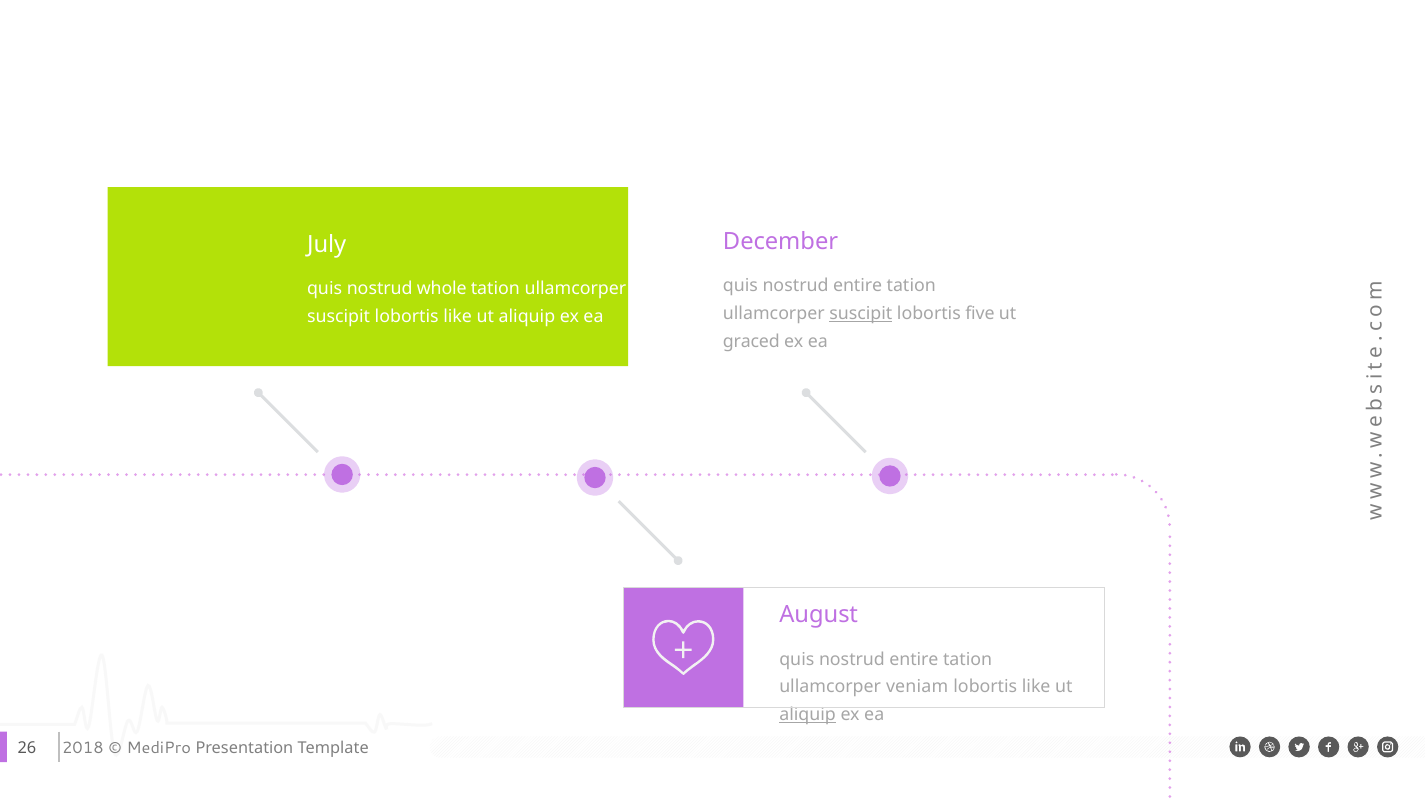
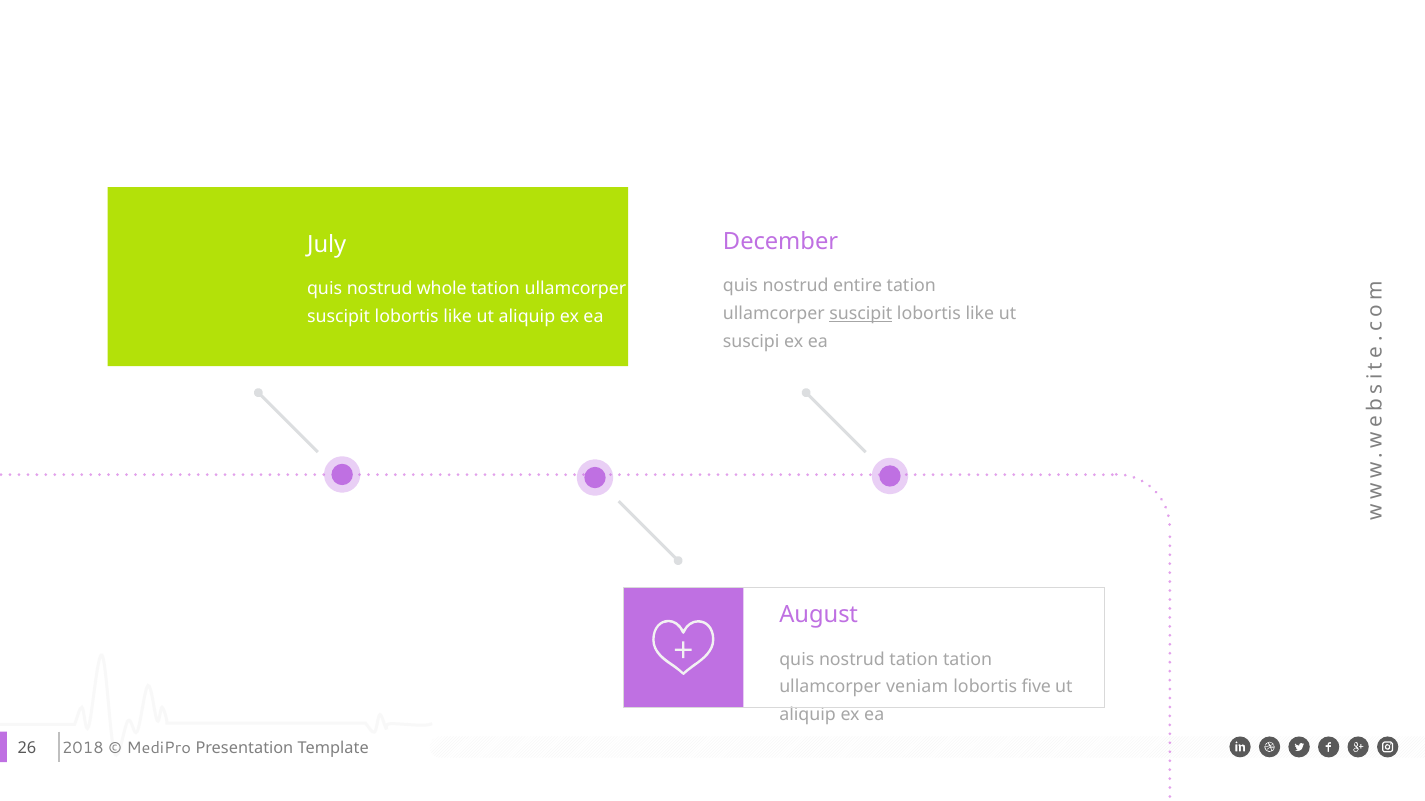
five at (980, 314): five -> like
graced: graced -> suscipi
entire at (914, 660): entire -> tation
like at (1036, 687): like -> five
aliquip at (808, 715) underline: present -> none
